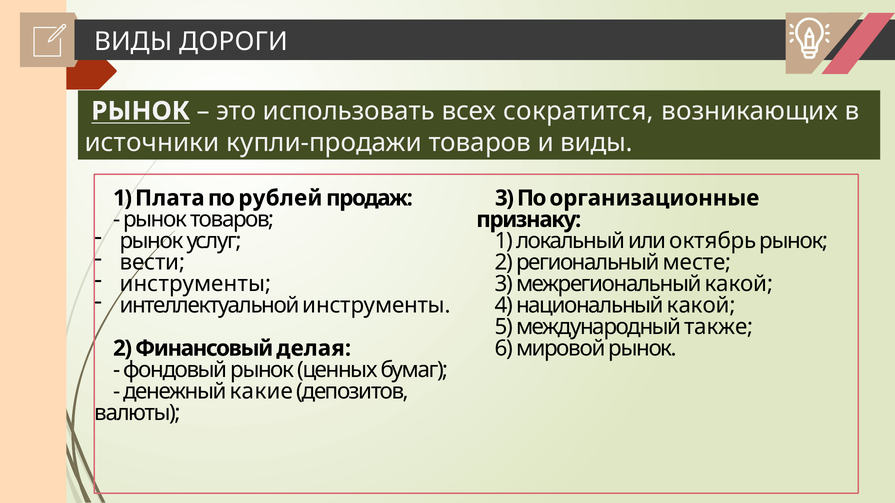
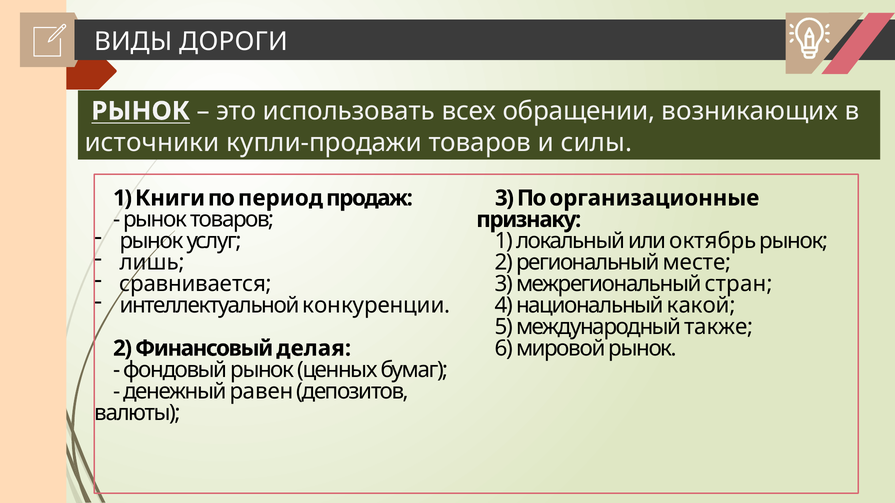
сократится: сократится -> обращении
и виды: виды -> силы
Плата: Плата -> Книги
рублей: рублей -> период
вести: вести -> лишь
инструменты at (195, 284): инструменты -> сравнивается
межрегиональный какой: какой -> стран
интеллектуальной инструменты: инструменты -> конкуренции
какие: какие -> равен
